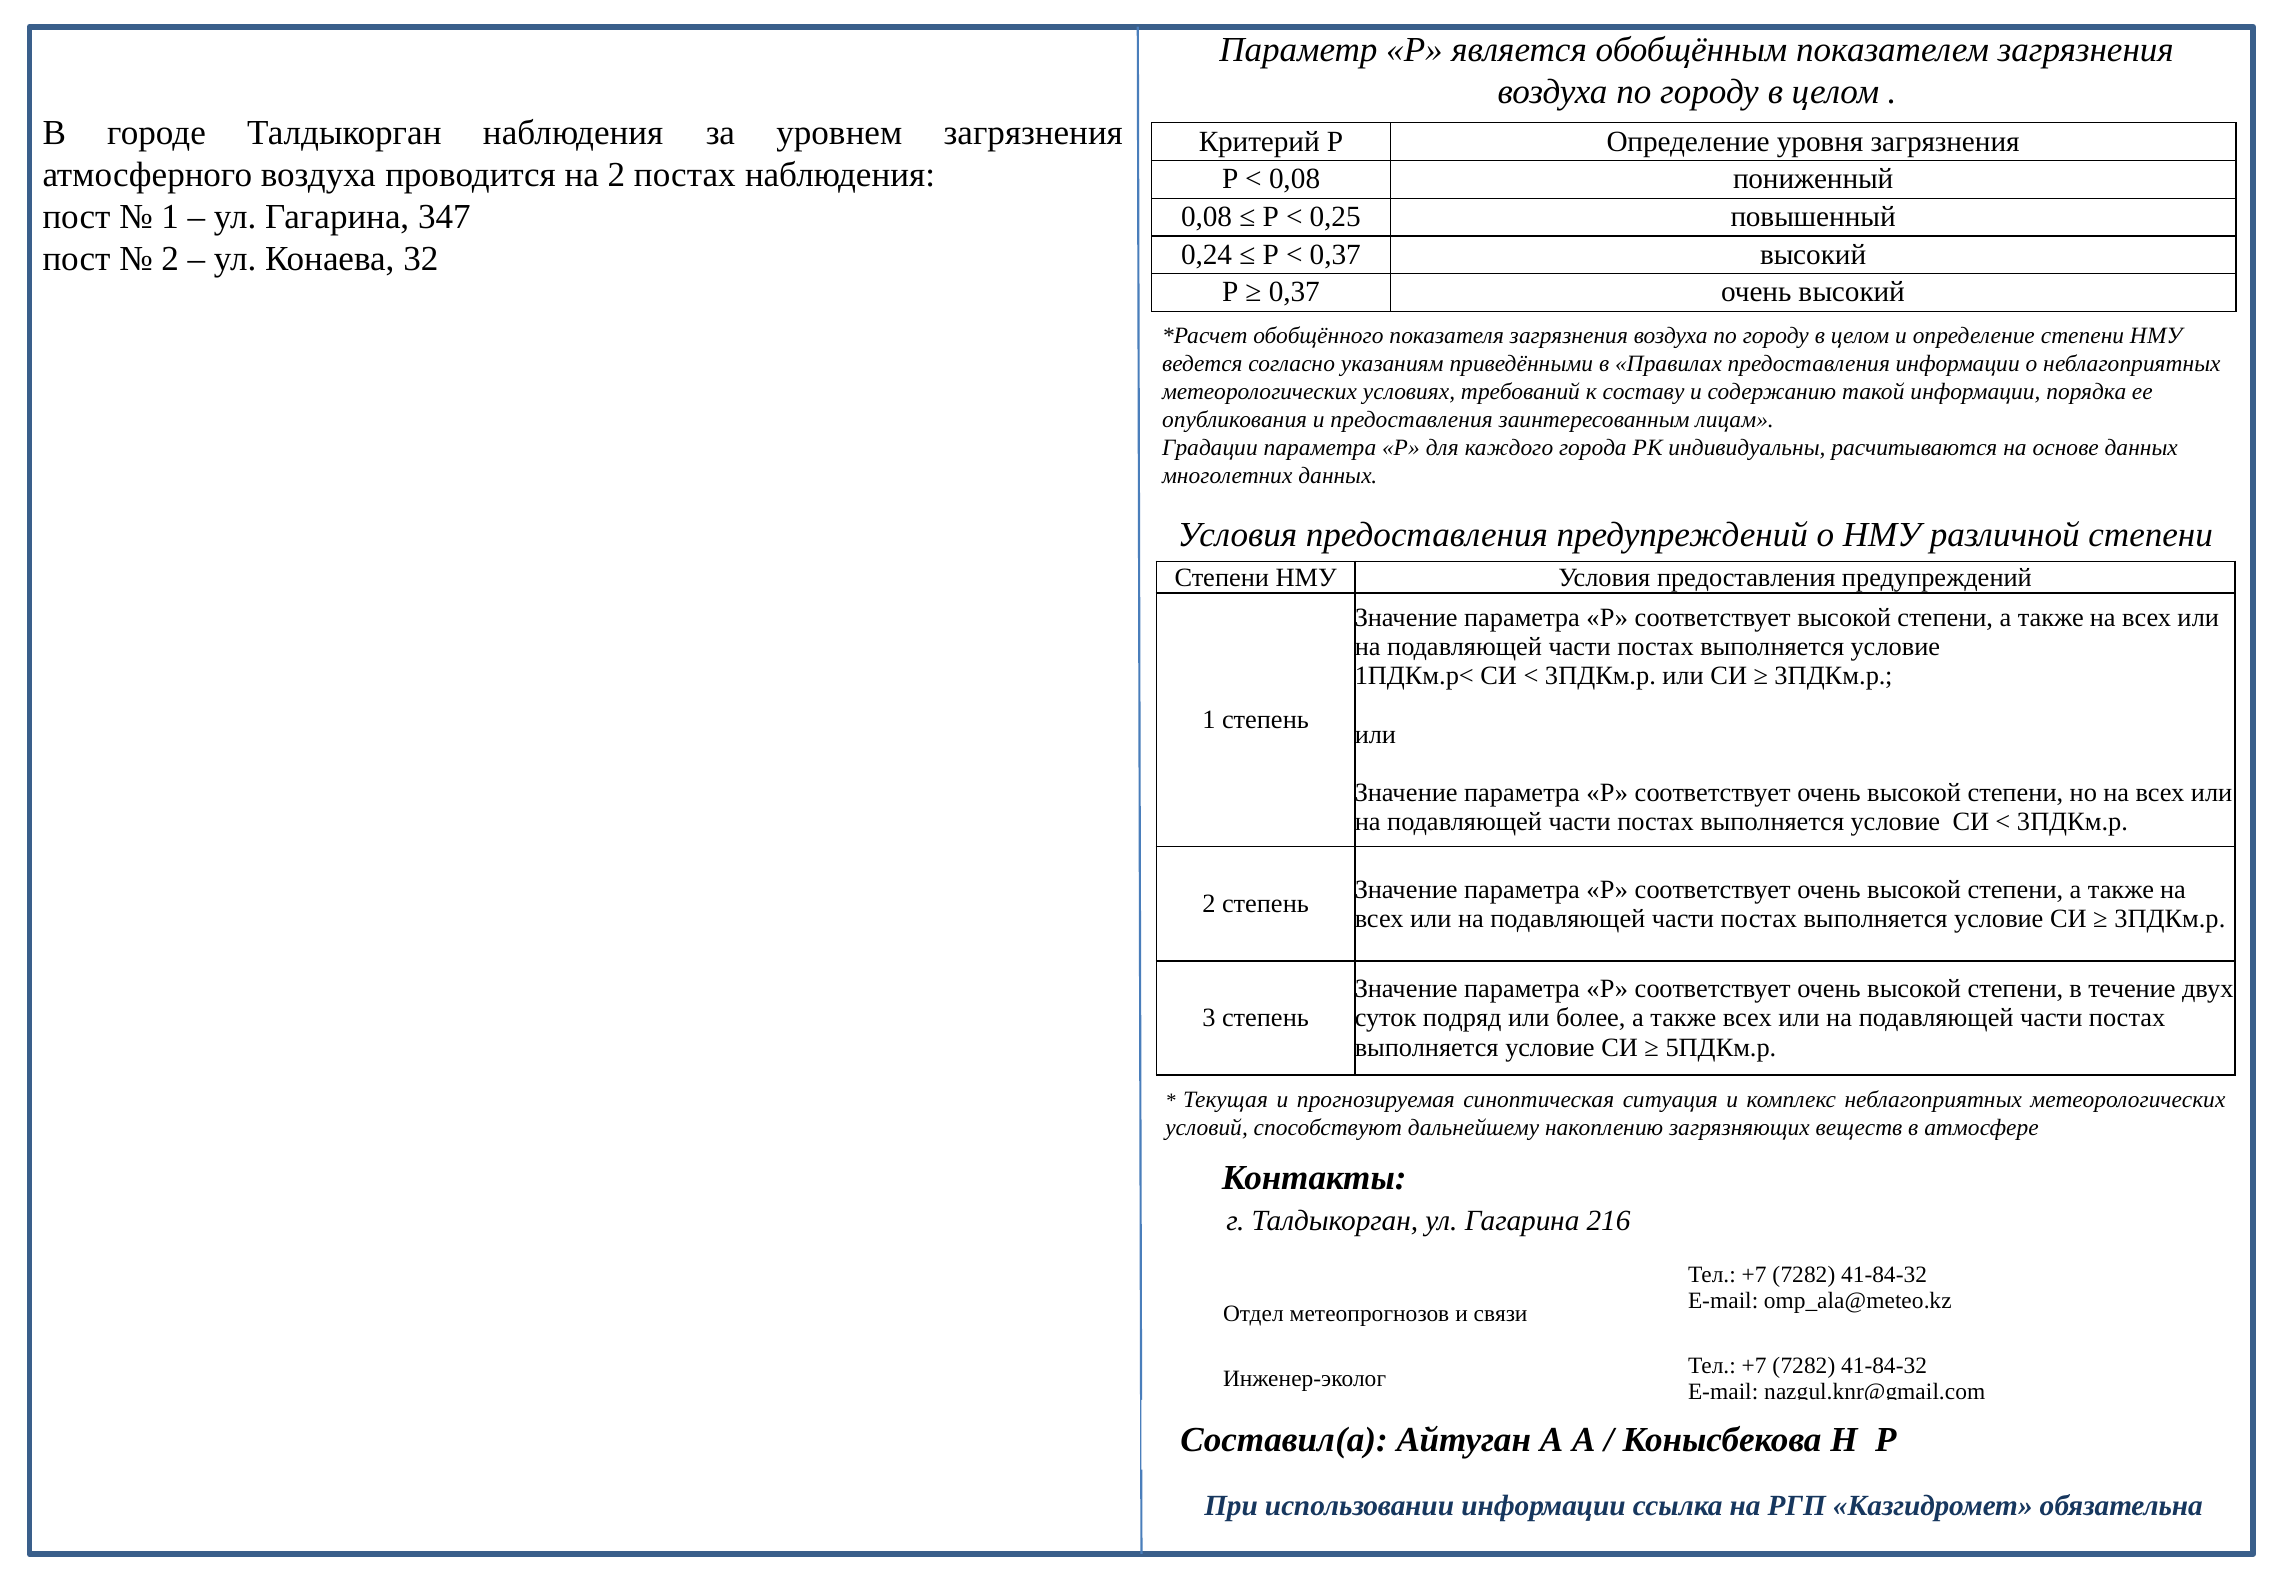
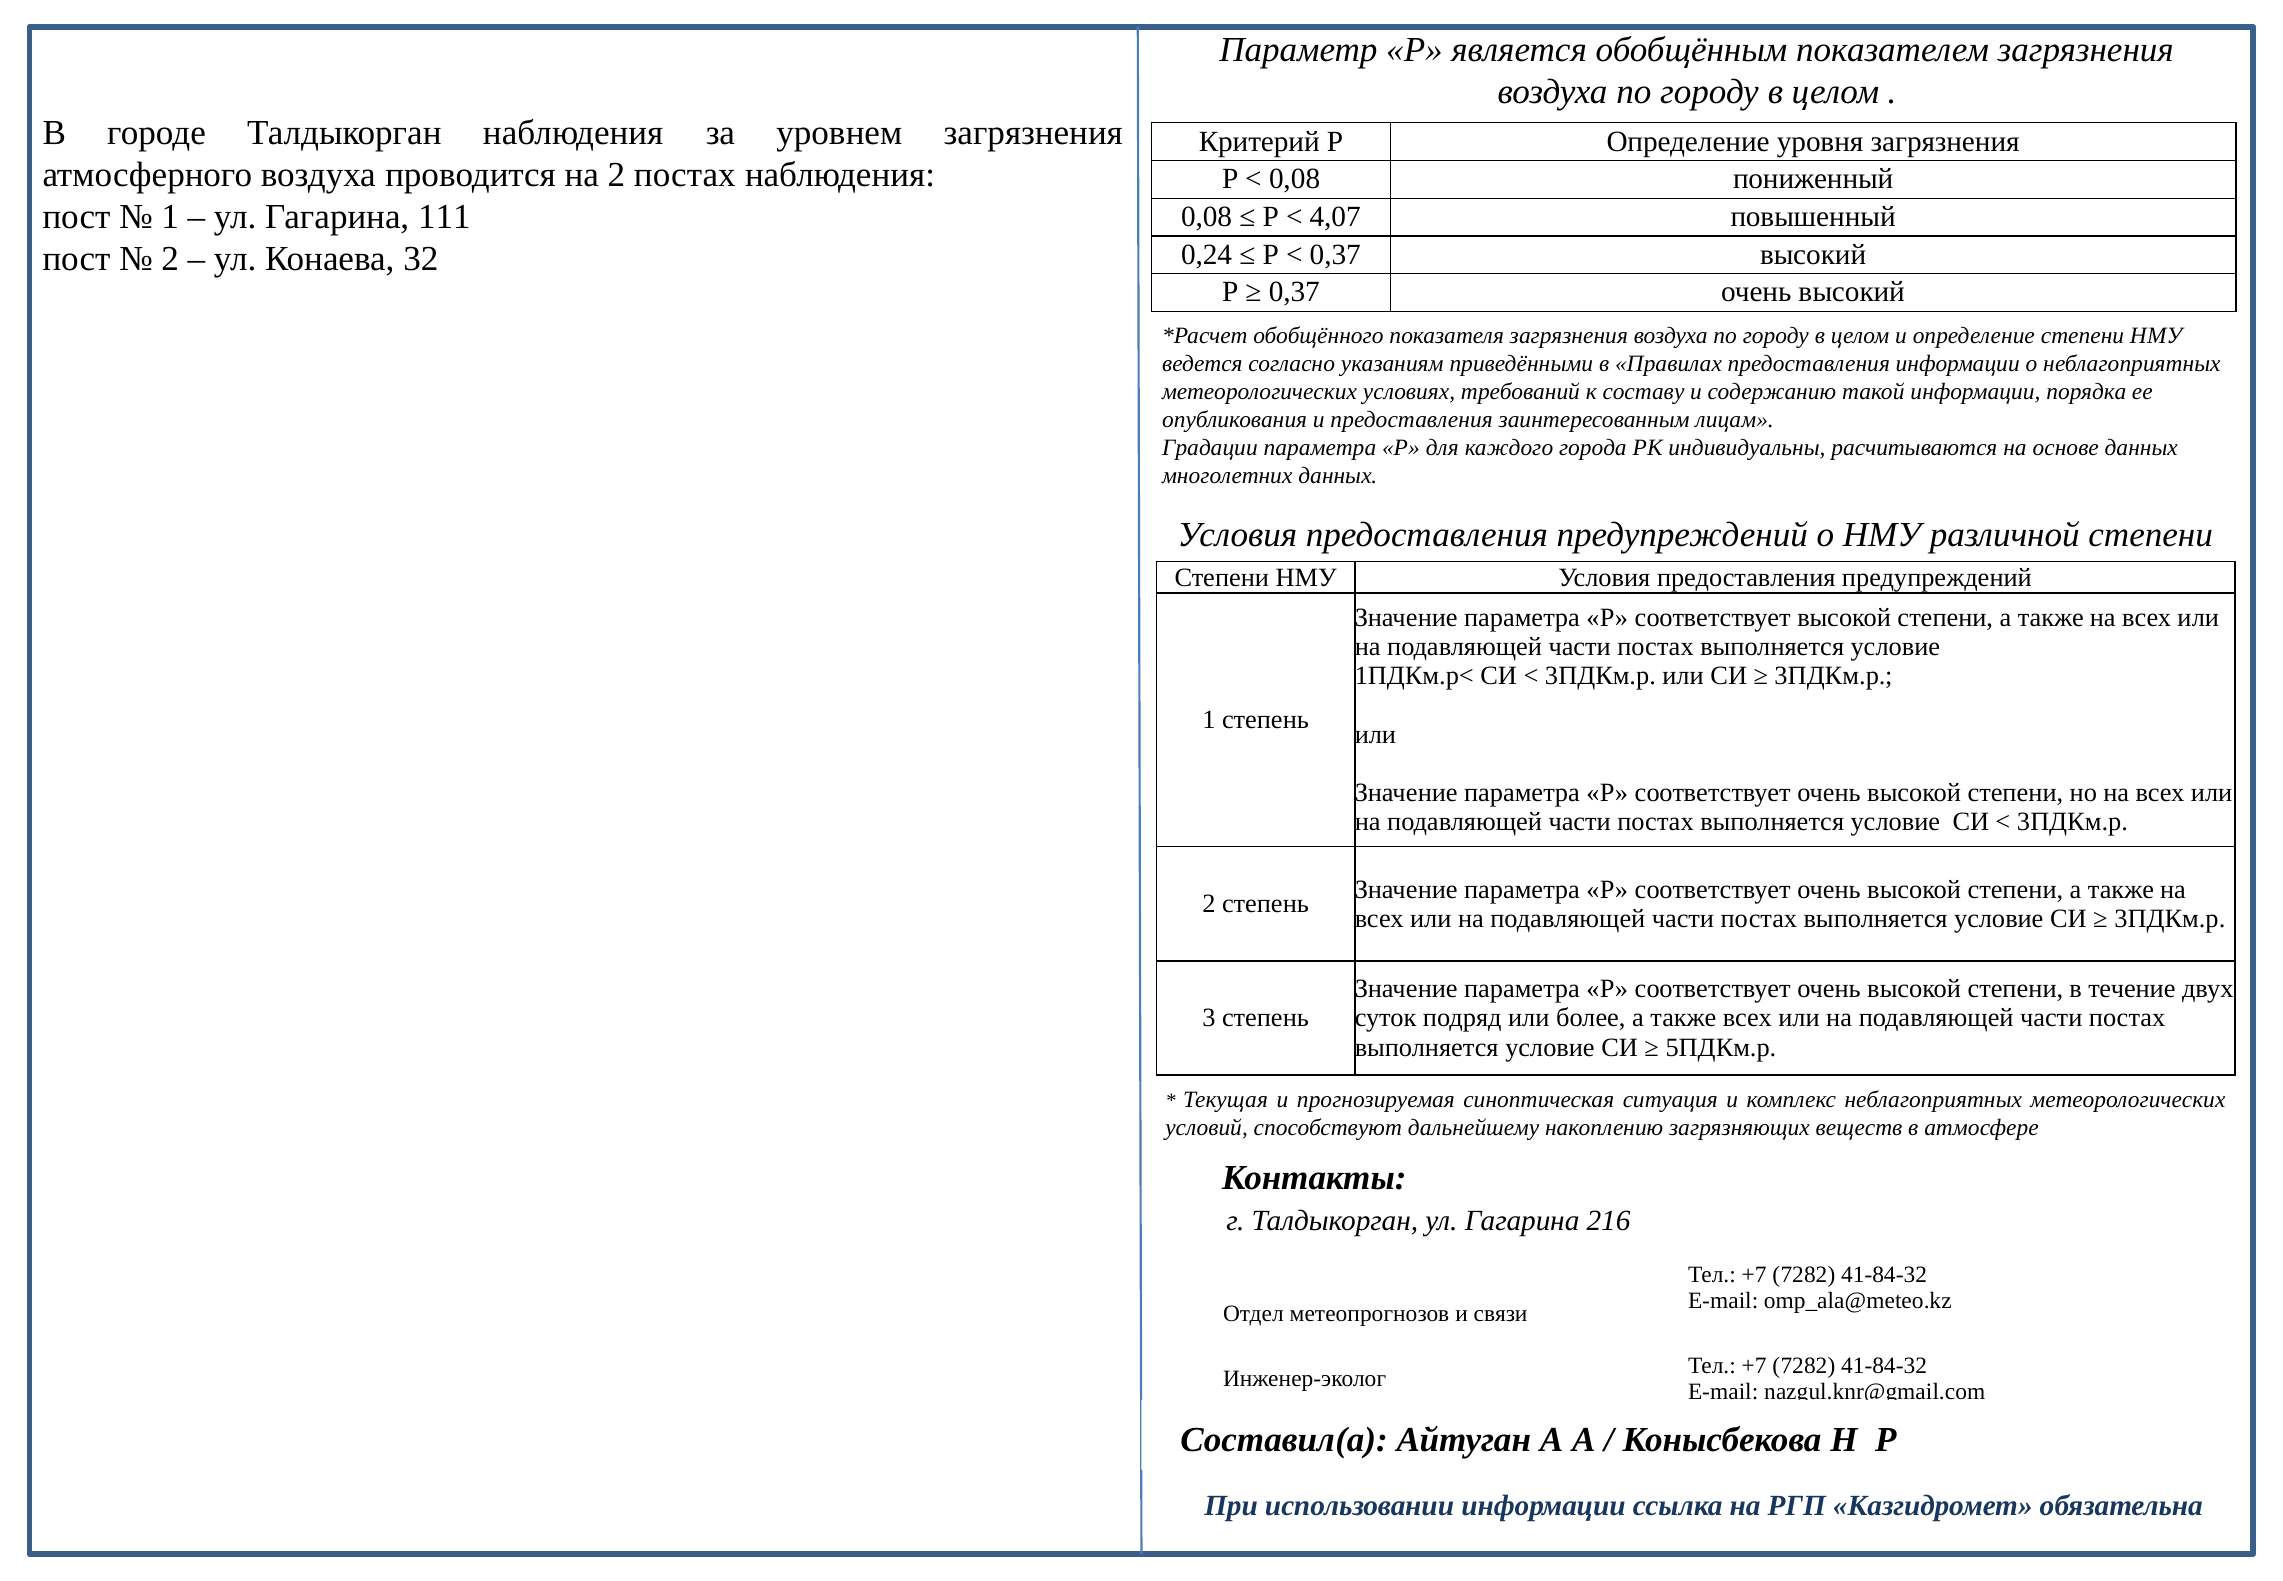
347: 347 -> 111
0,25: 0,25 -> 4,07
